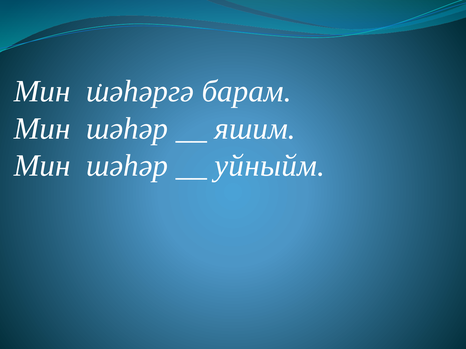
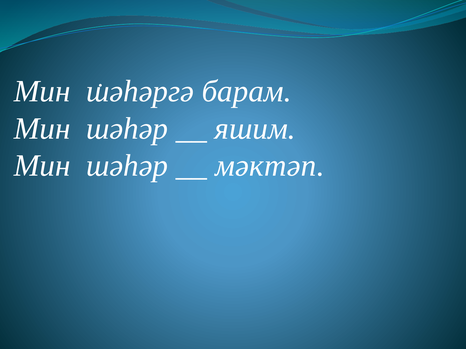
уйныйм: уйныйм -> мәктәп
